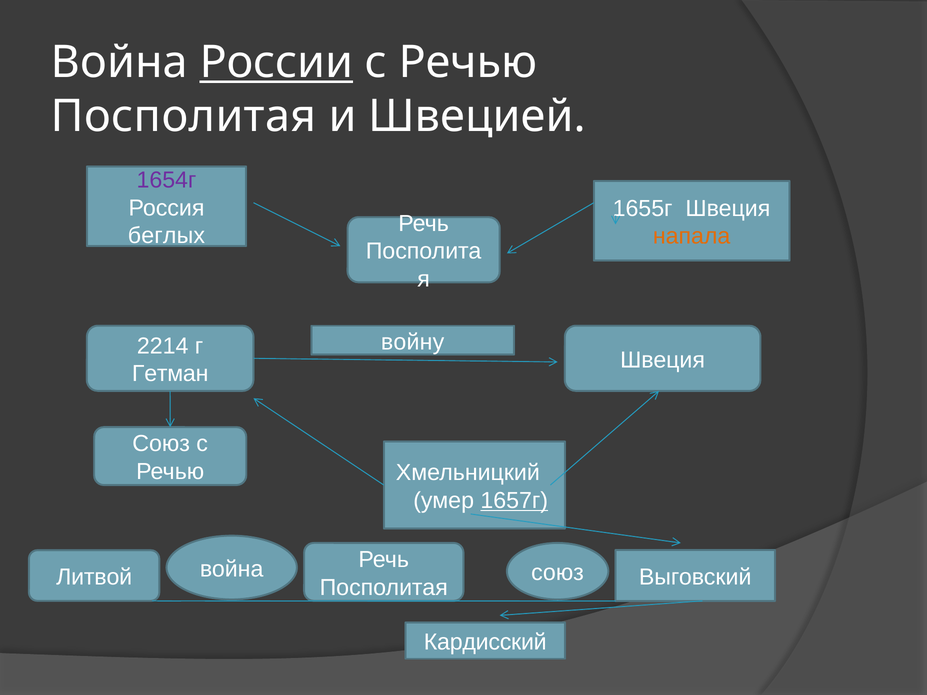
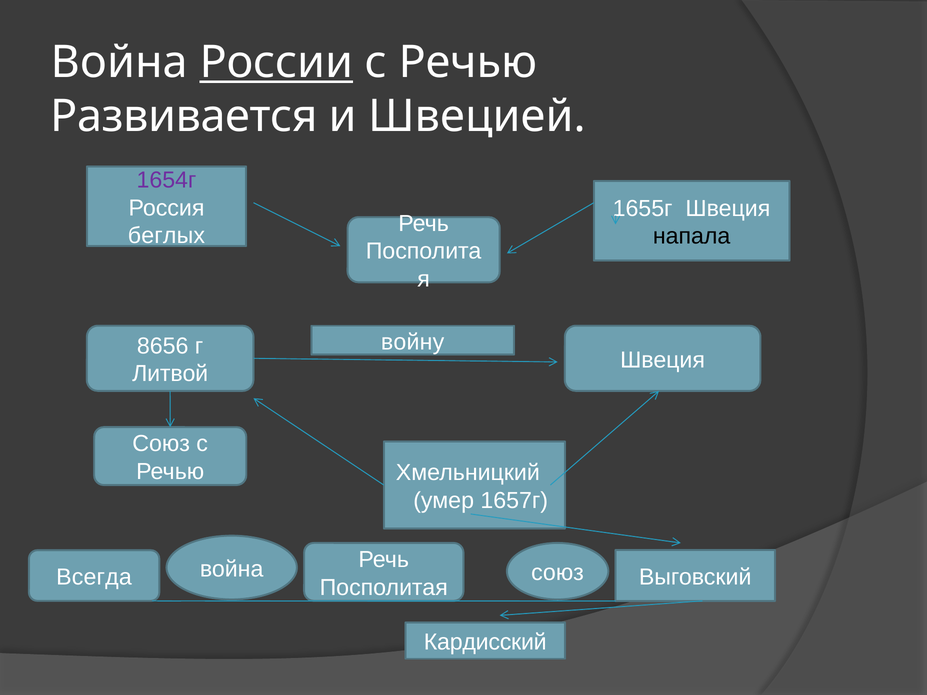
Посполитая at (184, 117): Посполитая -> Развивается
напала colour: orange -> black
2214: 2214 -> 8656
Гетман: Гетман -> Литвой
1657г underline: present -> none
Литвой: Литвой -> Всегда
